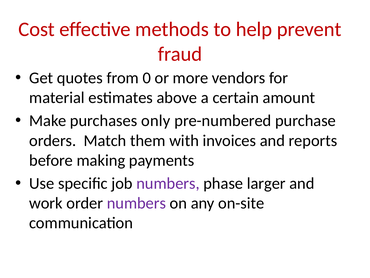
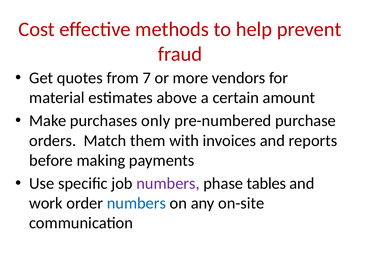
0: 0 -> 7
larger: larger -> tables
numbers at (136, 203) colour: purple -> blue
